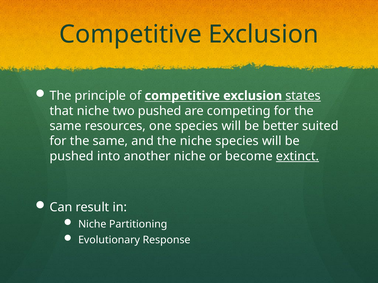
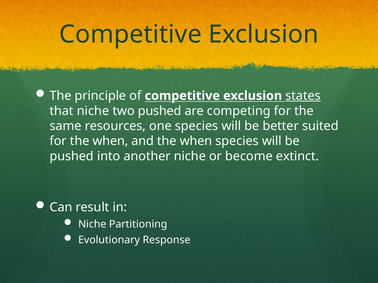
same at (110, 141): same -> when
and the niche: niche -> when
extinct underline: present -> none
